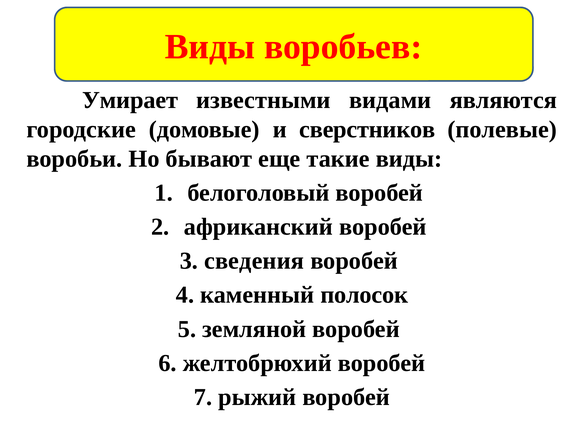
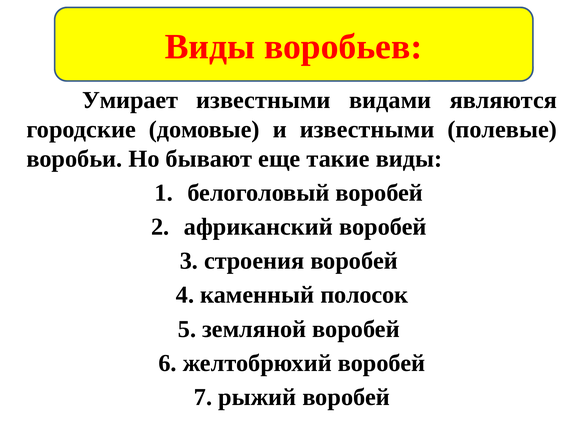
и сверстников: сверстников -> известными
сведения: сведения -> строения
